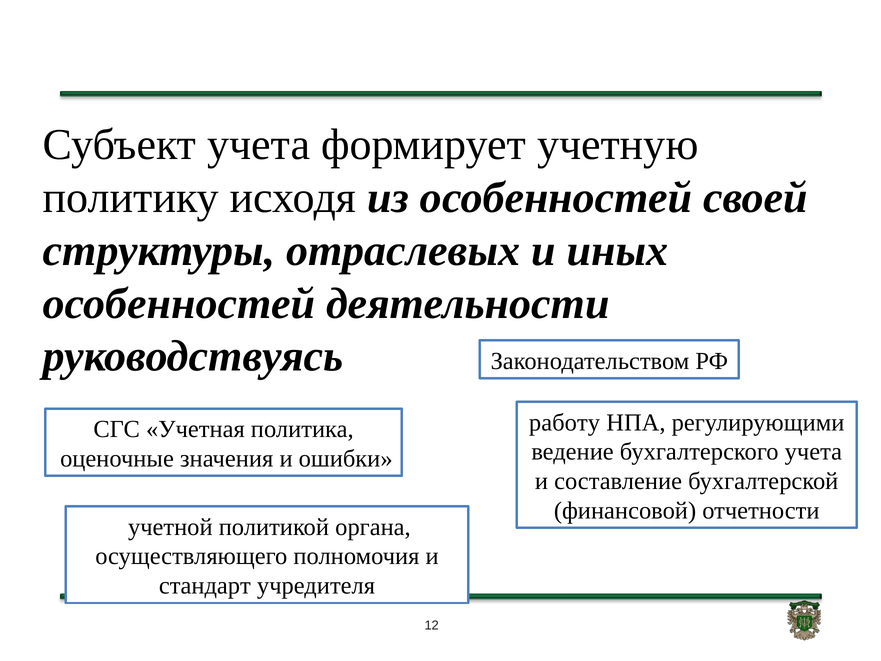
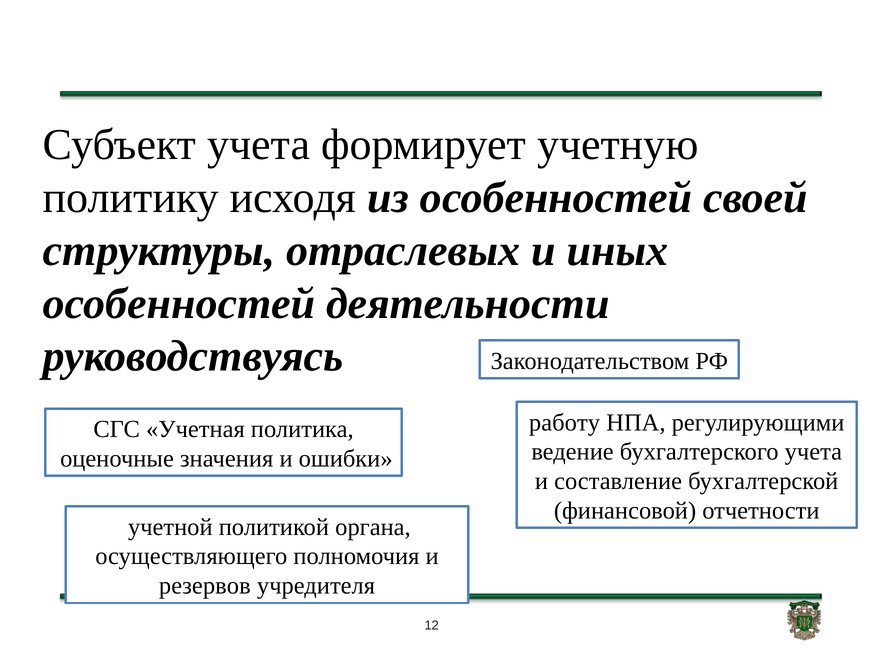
стандарт: стандарт -> резервов
